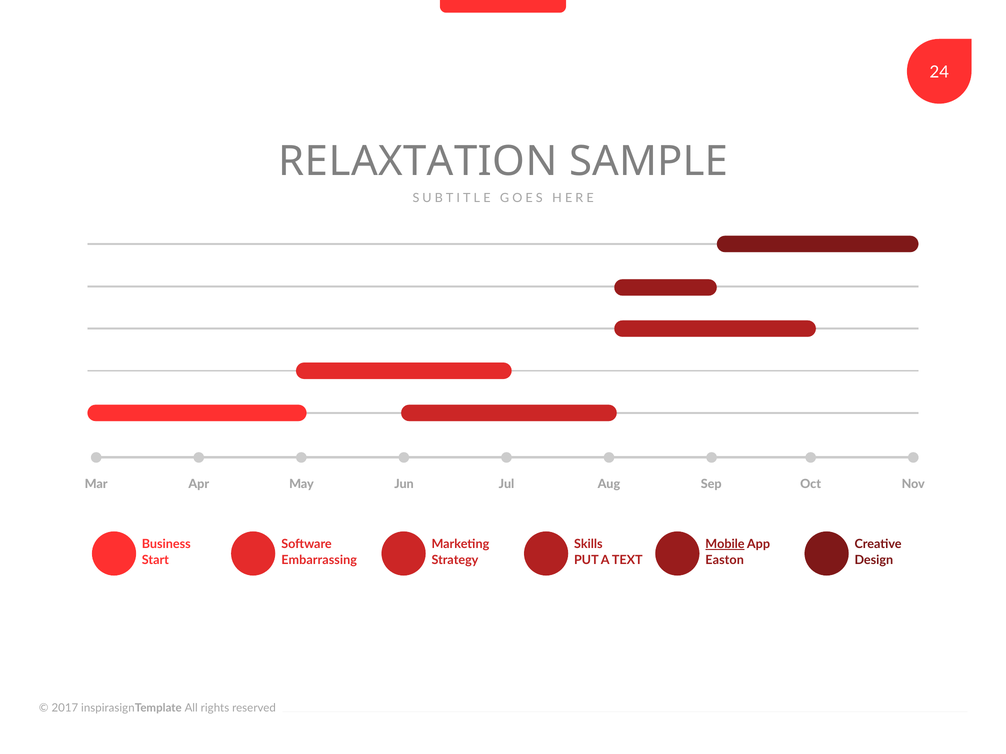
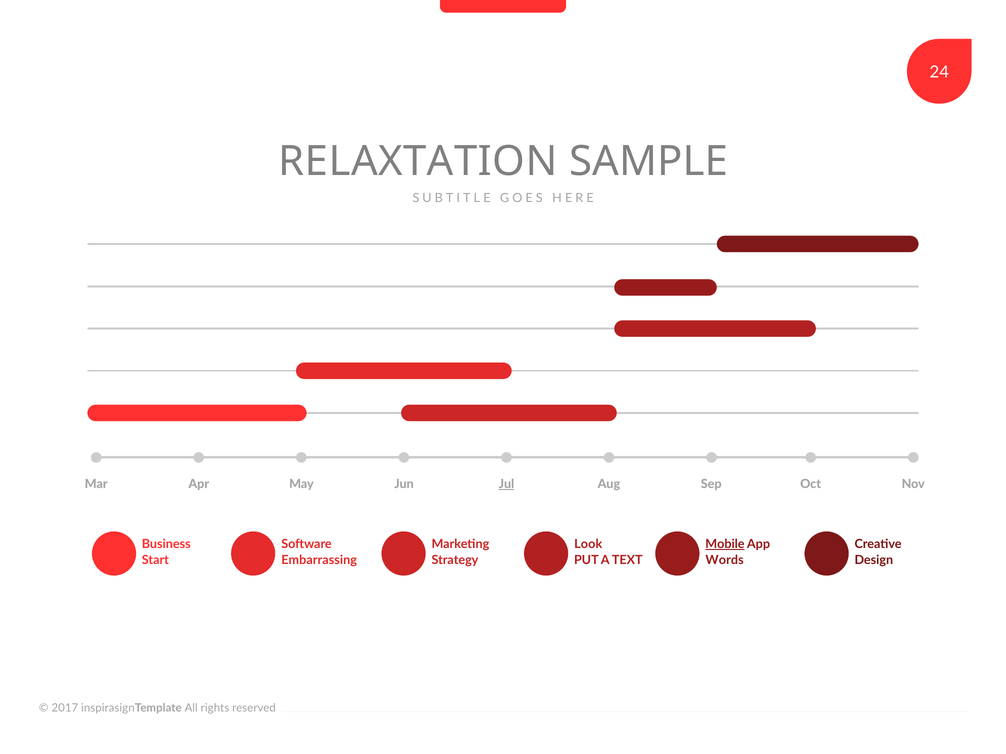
Jul underline: none -> present
Skills: Skills -> Look
Easton: Easton -> Words
